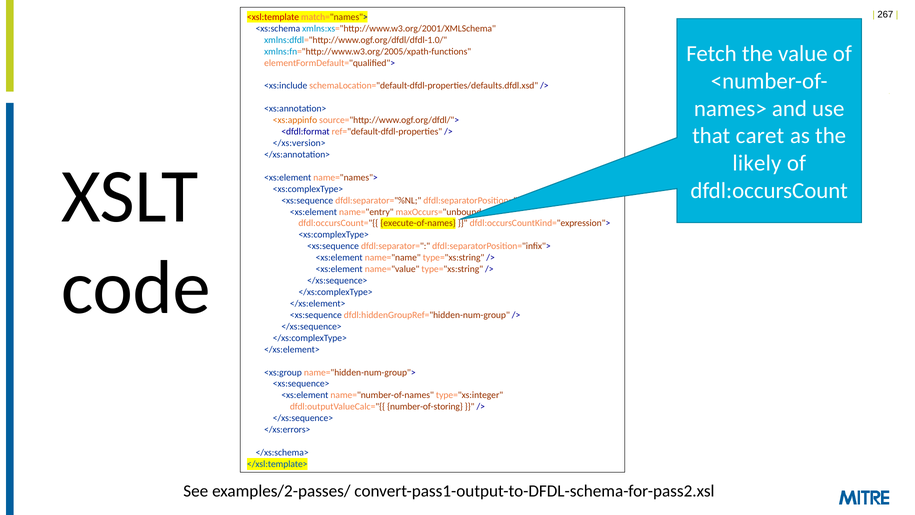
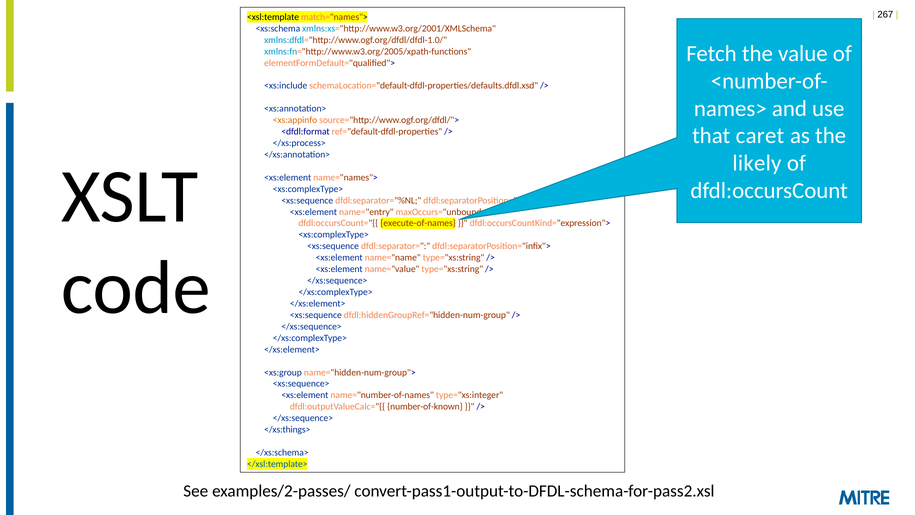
<xsl:template colour: red -> black
</xs:version>: </xs:version> -> </xs:process>
number-of-storing: number-of-storing -> number-of-known
</xs:errors>: </xs:errors> -> </xs:things>
